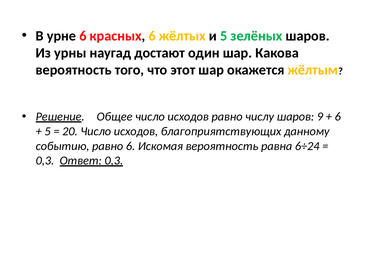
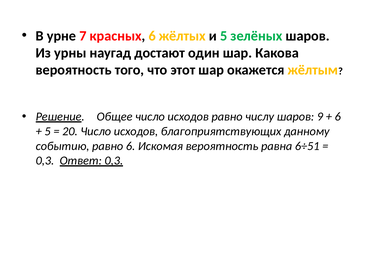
урне 6: 6 -> 7
6÷24: 6÷24 -> 6÷51
